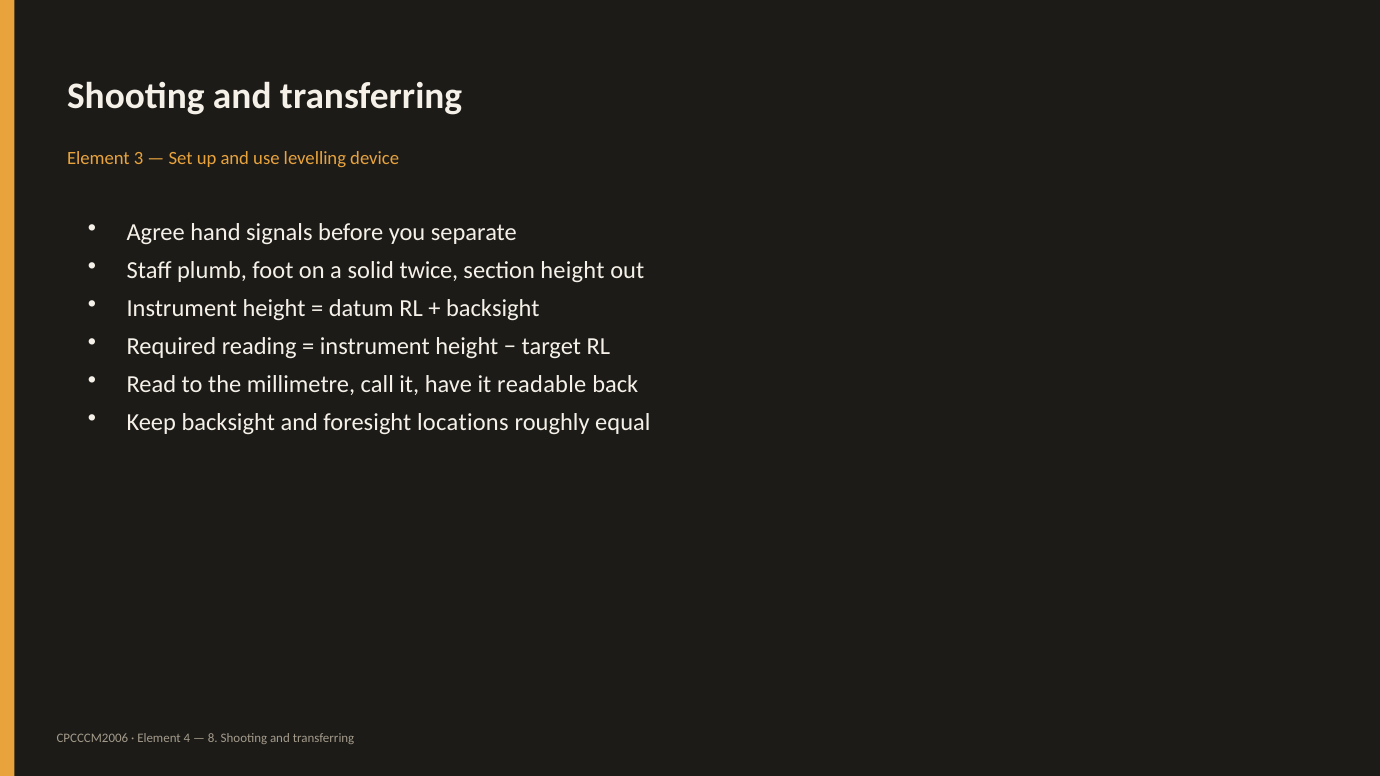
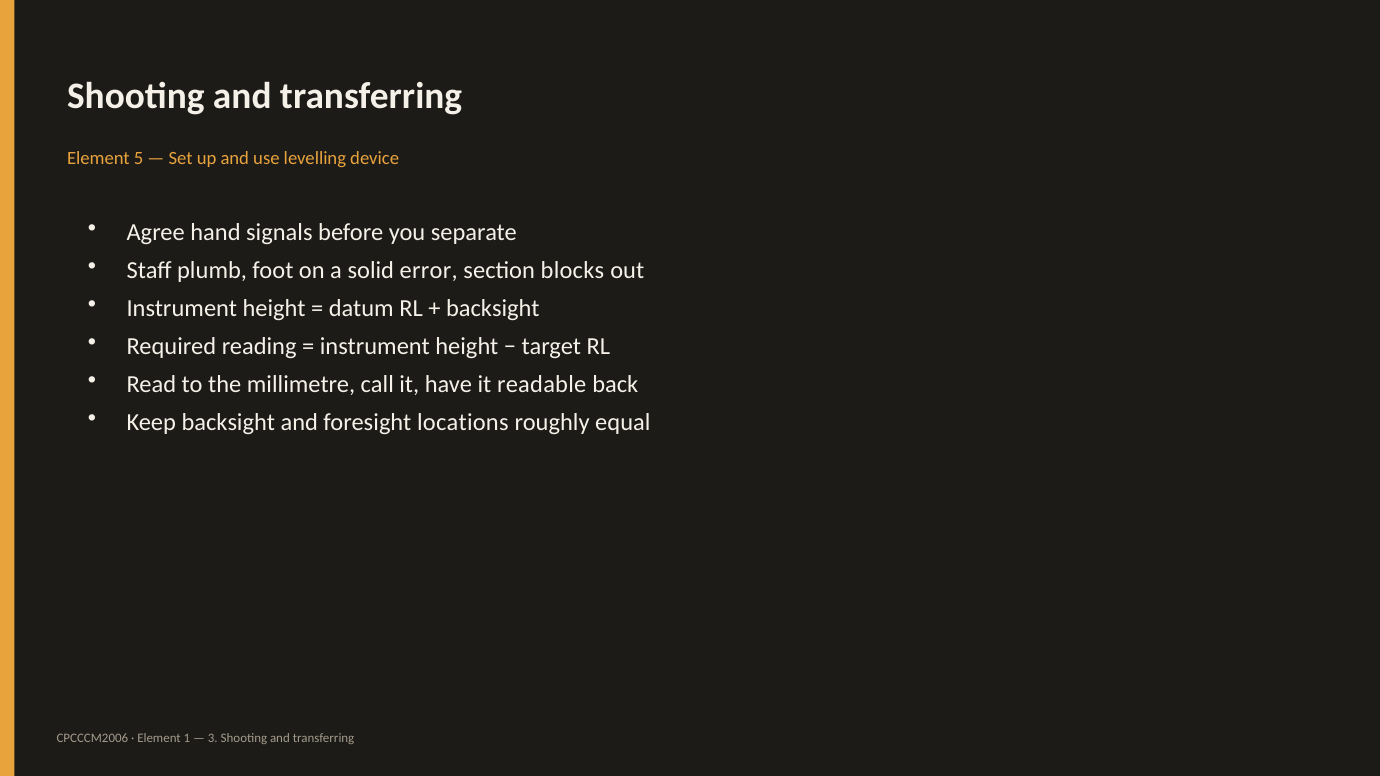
3: 3 -> 5
twice: twice -> error
section height: height -> blocks
4: 4 -> 1
8: 8 -> 3
